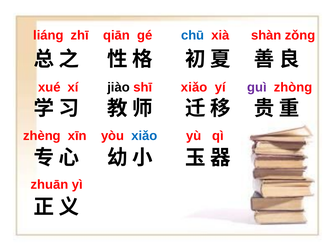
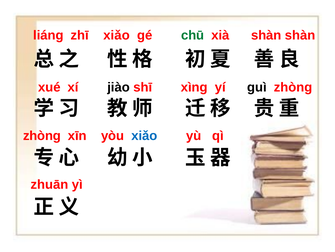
zhī qiān: qiān -> xiǎo
chū colour: blue -> green
shàn zǒng: zǒng -> shàn
shī xiǎo: xiǎo -> xìng
guì colour: purple -> black
zhèng at (42, 135): zhèng -> zhòng
